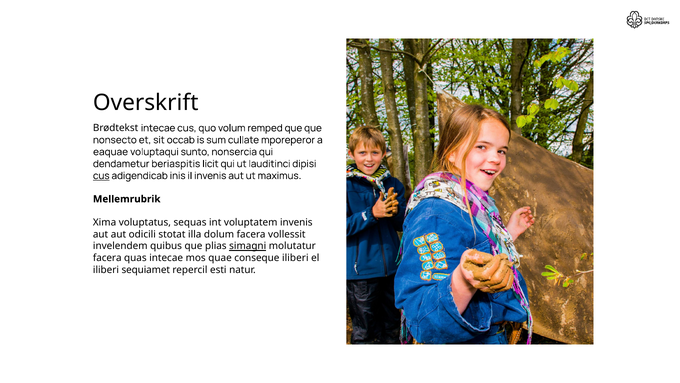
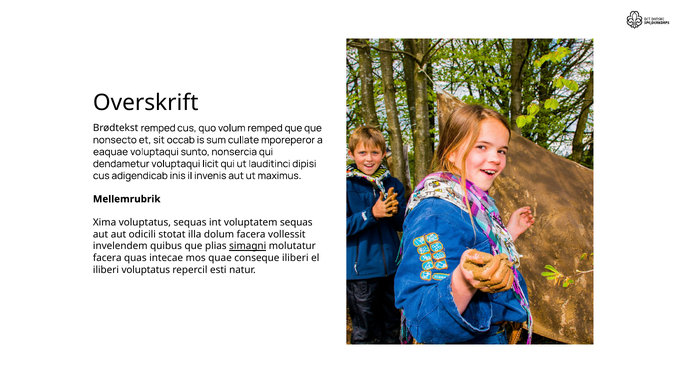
Brødtekst intecae: intecae -> remped
dendametur beriaspitis: beriaspitis -> voluptaqui
cus at (101, 176) underline: present -> none
voluptatem invenis: invenis -> sequas
iliberi sequiamet: sequiamet -> voluptatus
